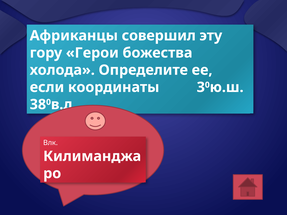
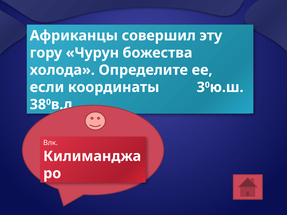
Герои: Герои -> Чурун
